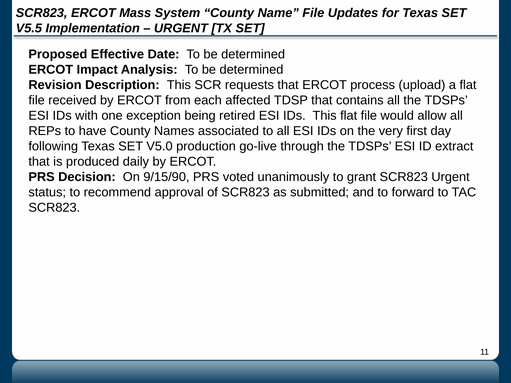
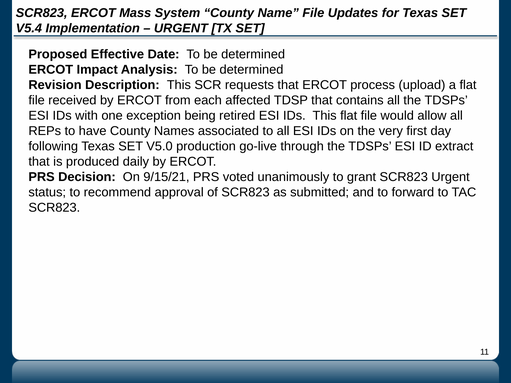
V5.5: V5.5 -> V5.4
9/15/90: 9/15/90 -> 9/15/21
